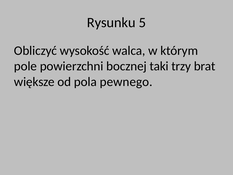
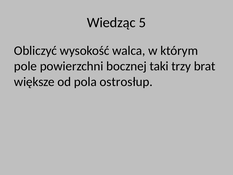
Rysunku: Rysunku -> Wiedząc
pewnego: pewnego -> ostrosłup
